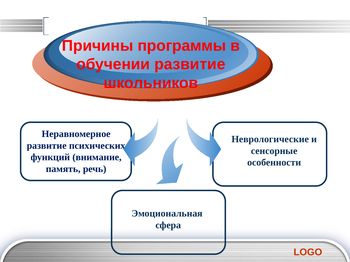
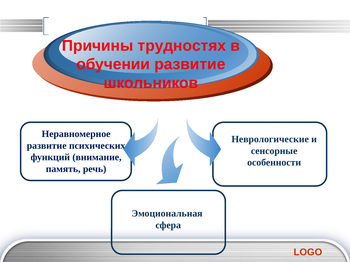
программы: программы -> трудностях
